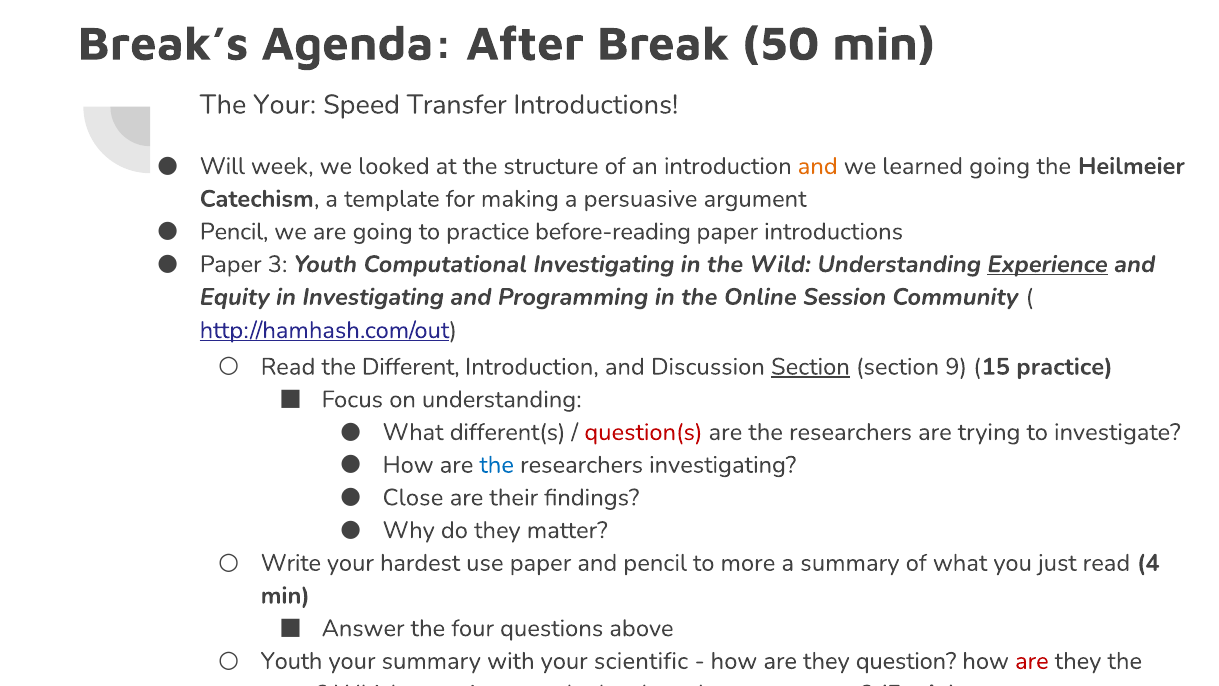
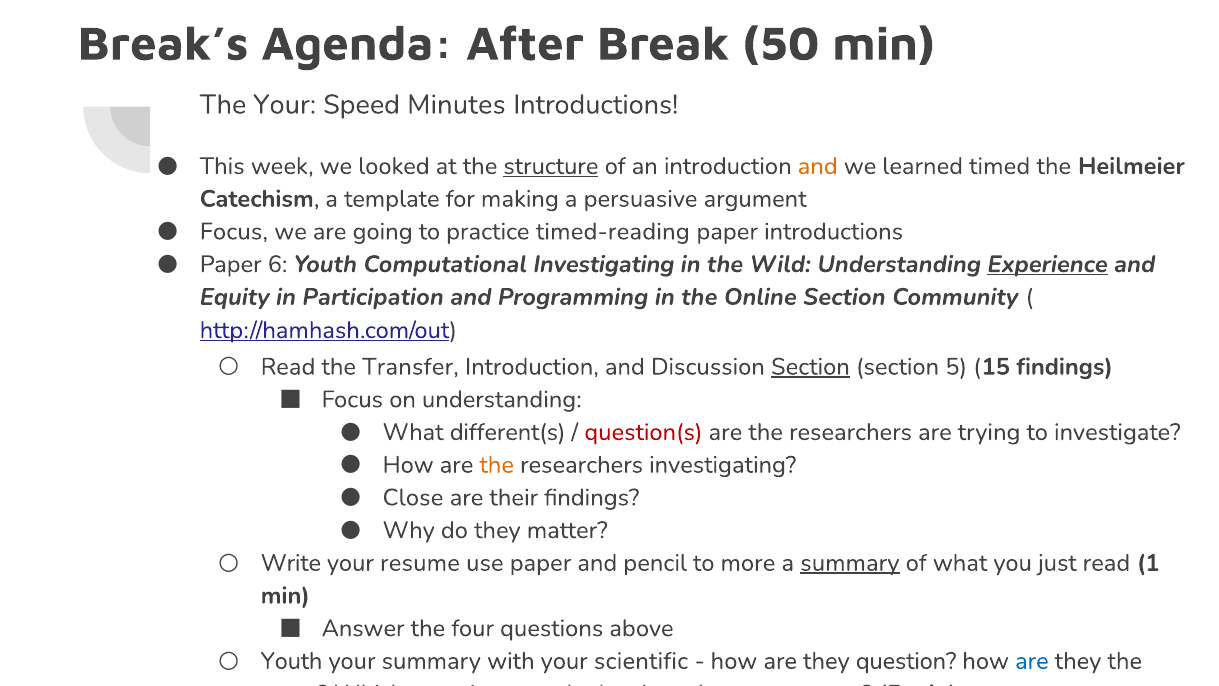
Transfer: Transfer -> Minutes
Will: Will -> This
structure underline: none -> present
learned going: going -> timed
Pencil at (234, 231): Pencil -> Focus
before-reading: before-reading -> timed-reading
3: 3 -> 6
in Investigating: Investigating -> Participation
Online Session: Session -> Section
Different: Different -> Transfer
section 9: 9 -> 5
15 practice: practice -> findings
the at (497, 465) colour: blue -> orange
your hardest: hardest -> resume
summary at (850, 563) underline: none -> present
4: 4 -> 1
are at (1032, 661) colour: red -> blue
